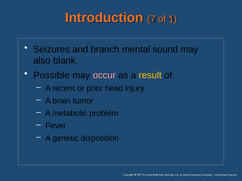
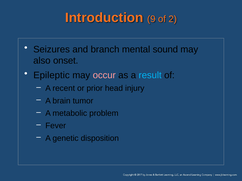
7: 7 -> 9
1: 1 -> 2
blank: blank -> onset
Possible: Possible -> Epileptic
result colour: yellow -> light blue
